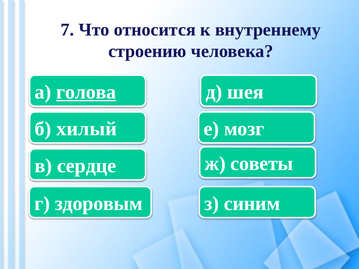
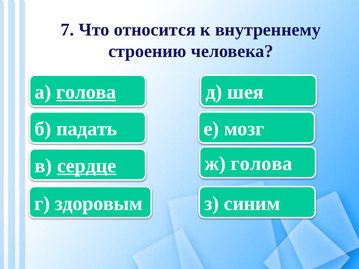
хилый: хилый -> падать
ж советы: советы -> голова
сердце underline: none -> present
